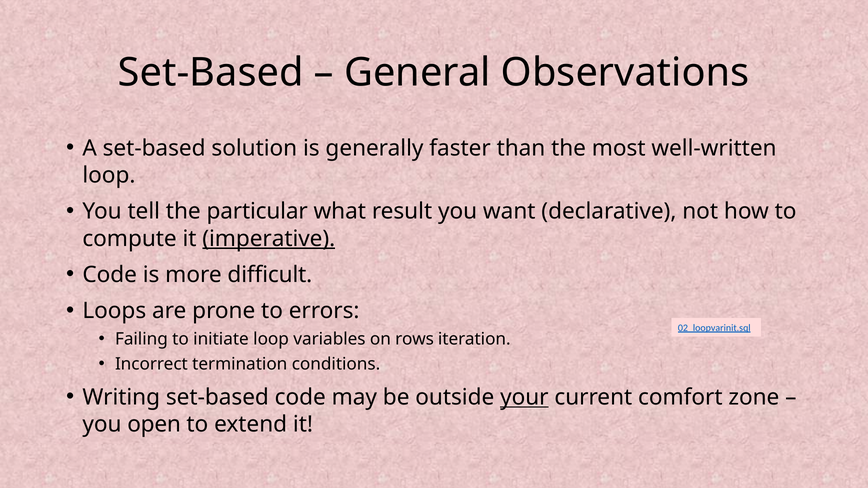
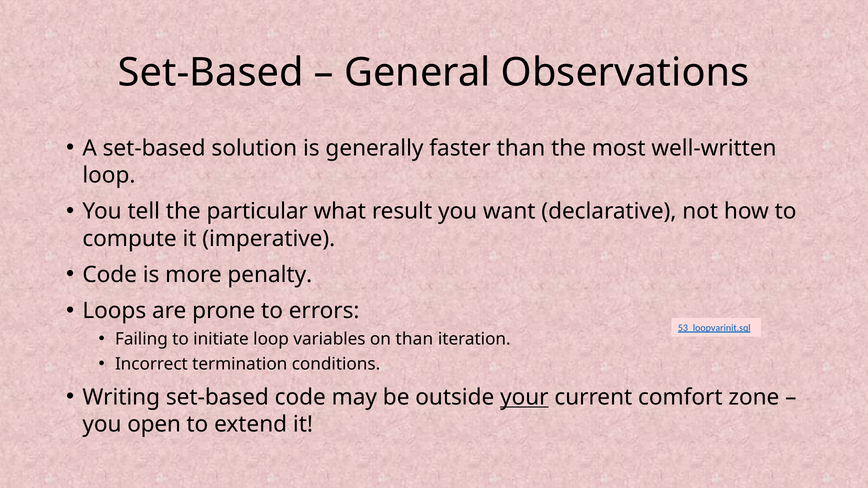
imperative underline: present -> none
difficult: difficult -> penalty
02_loopvarinit.sql: 02_loopvarinit.sql -> 53_loopvarinit.sql
on rows: rows -> than
